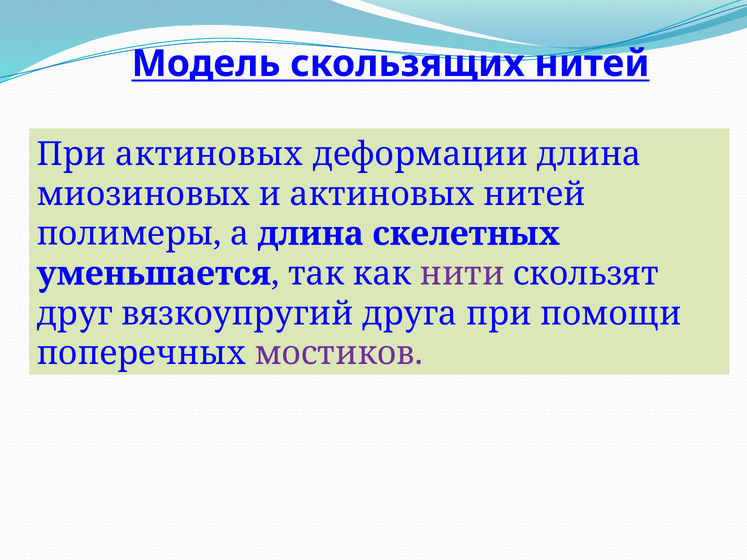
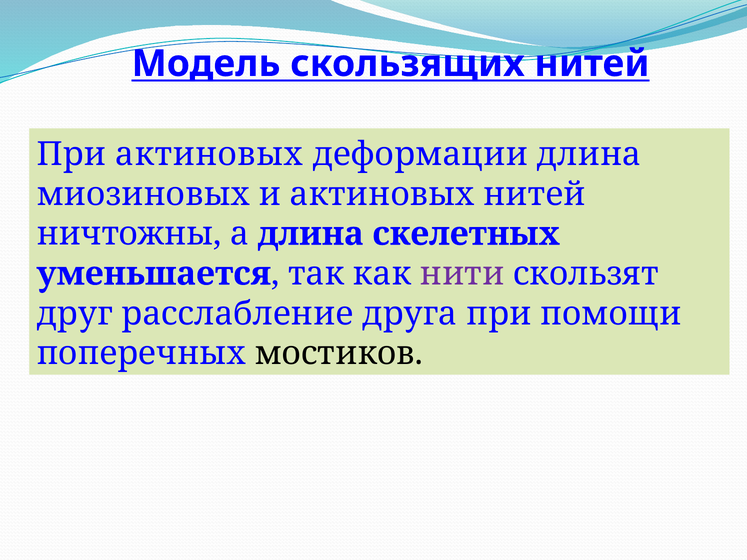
полимеры: полимеры -> ничтожны
вязкоупругий: вязкоупругий -> расслабление
мостиков colour: purple -> black
